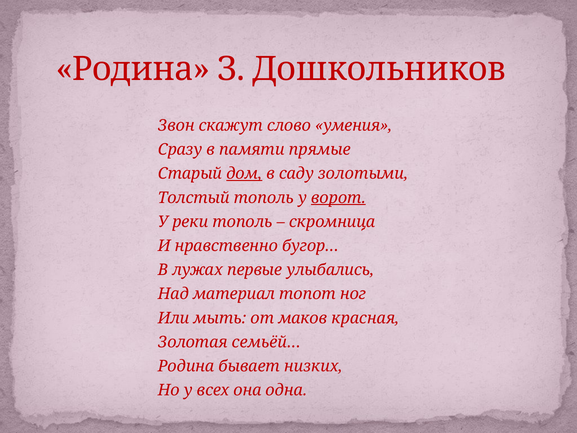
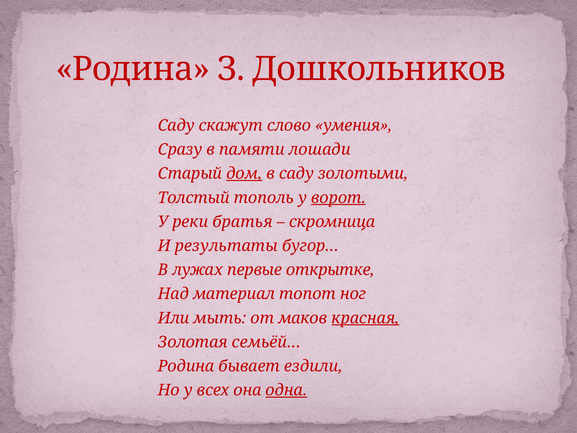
Звон at (176, 125): Звон -> Саду
прямые: прямые -> лошади
реки тополь: тополь -> братья
нравственно: нравственно -> результаты
улыбались: улыбались -> открытке
красная underline: none -> present
низких: низких -> ездили
одна underline: none -> present
